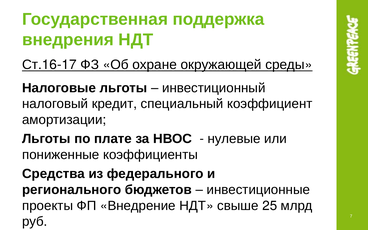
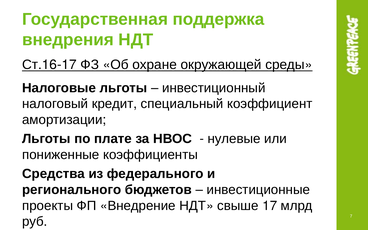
25: 25 -> 17
